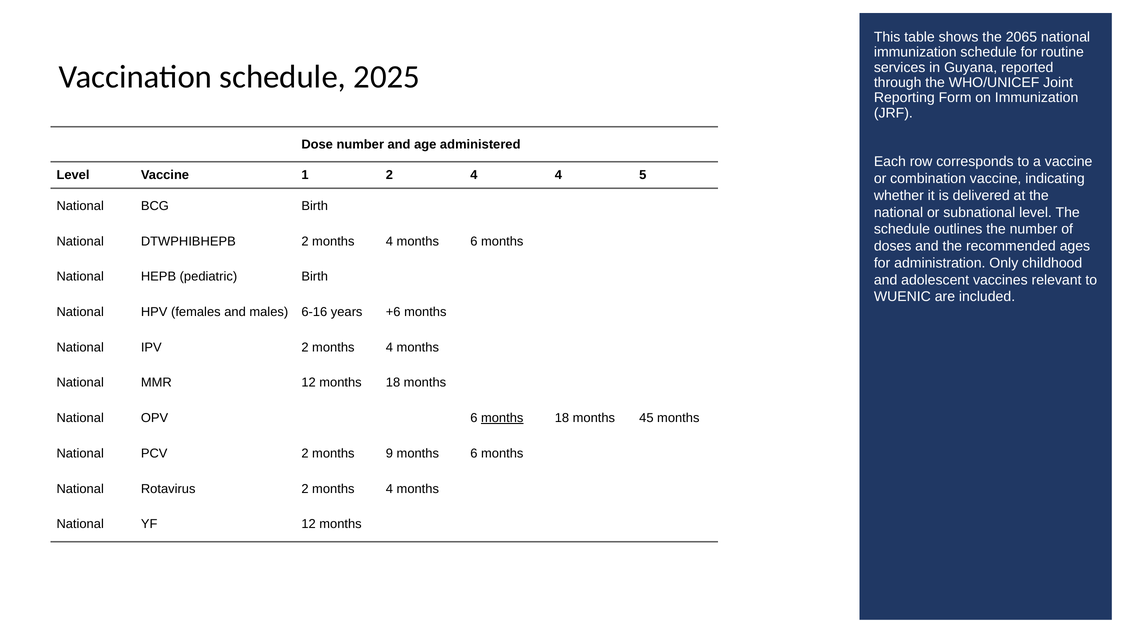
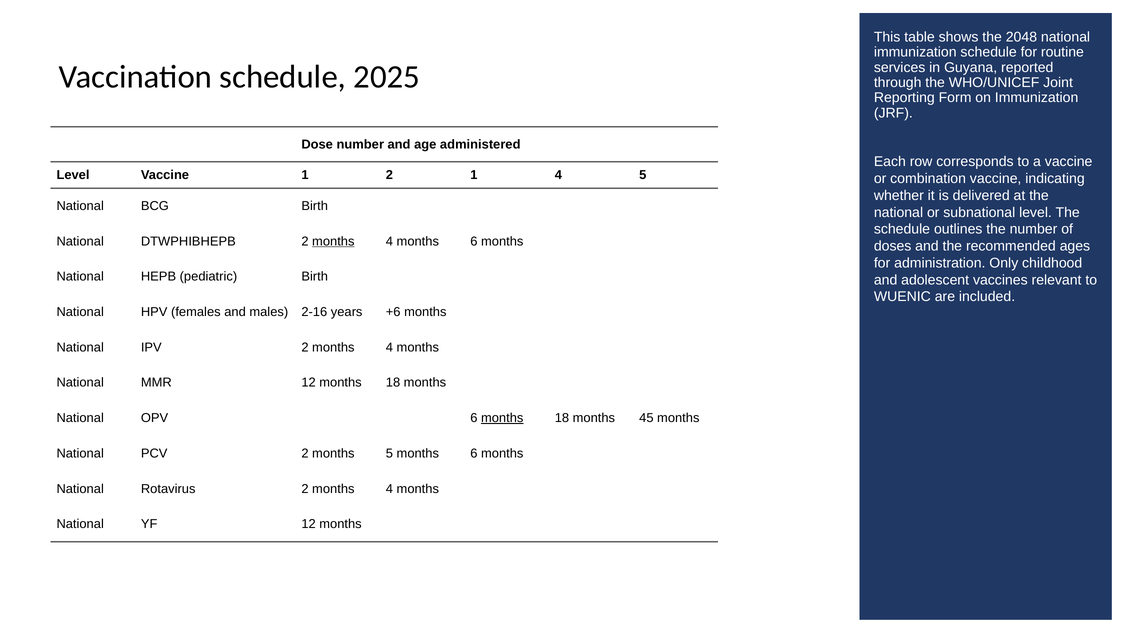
2065: 2065 -> 2048
2 4: 4 -> 1
months at (333, 241) underline: none -> present
6-16: 6-16 -> 2-16
months 9: 9 -> 5
